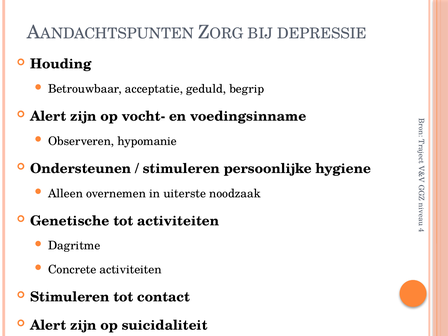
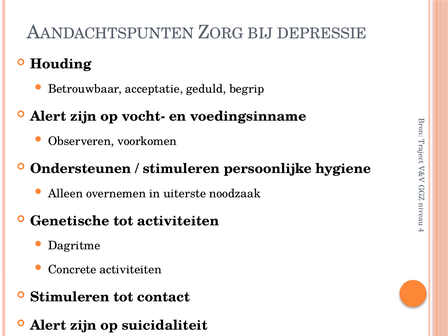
hypomanie: hypomanie -> voorkomen
